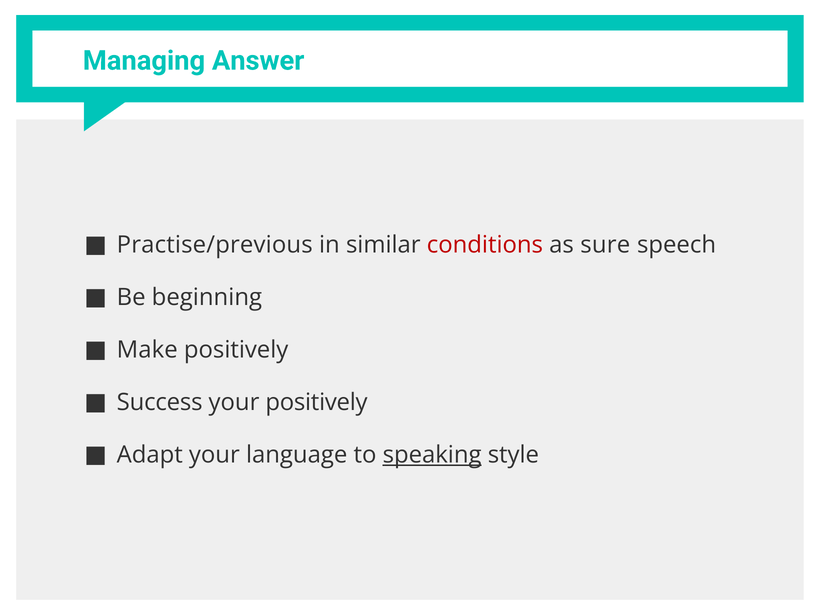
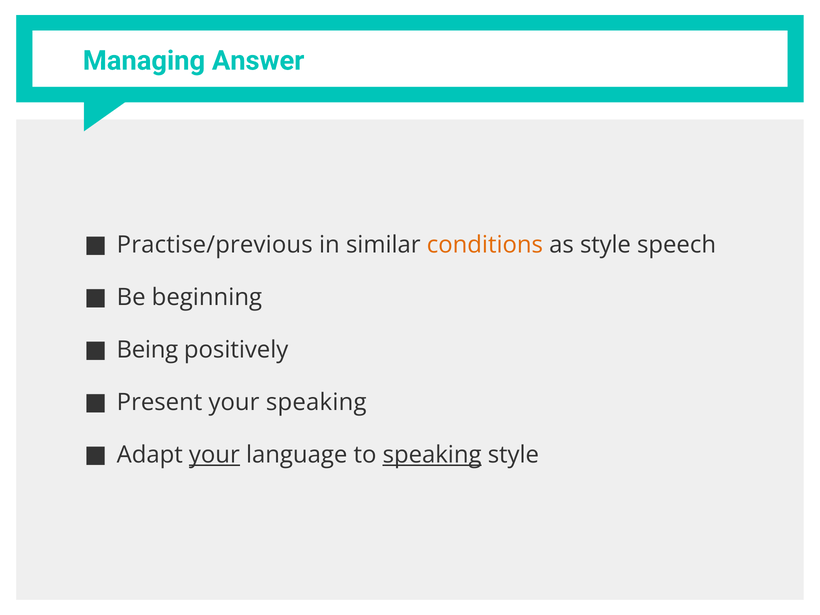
conditions colour: red -> orange
as sure: sure -> style
Make: Make -> Being
Success: Success -> Present
your positively: positively -> speaking
your at (214, 455) underline: none -> present
